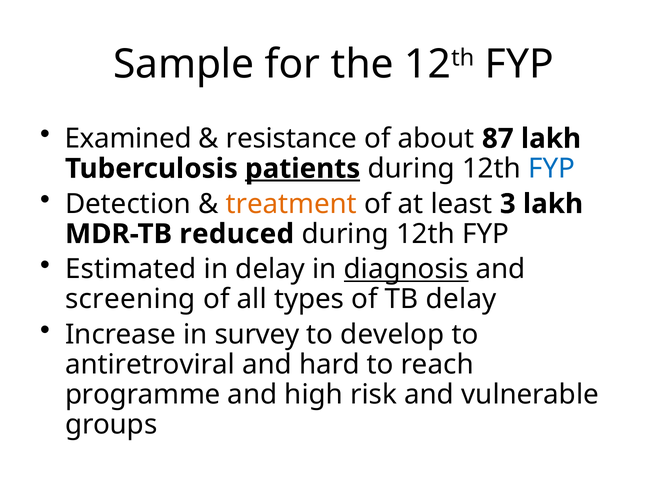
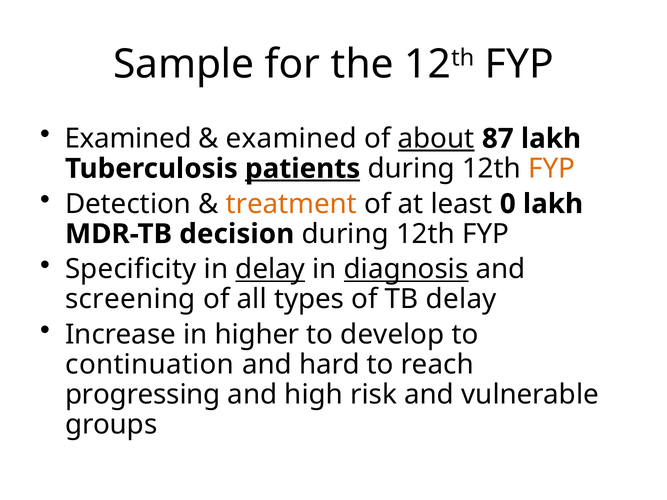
resistance at (292, 139): resistance -> examined
about underline: none -> present
FYP at (552, 169) colour: blue -> orange
3: 3 -> 0
reduced: reduced -> decision
Estimated: Estimated -> Specificity
delay at (270, 269) underline: none -> present
survey: survey -> higher
antiretroviral: antiretroviral -> continuation
programme: programme -> progressing
